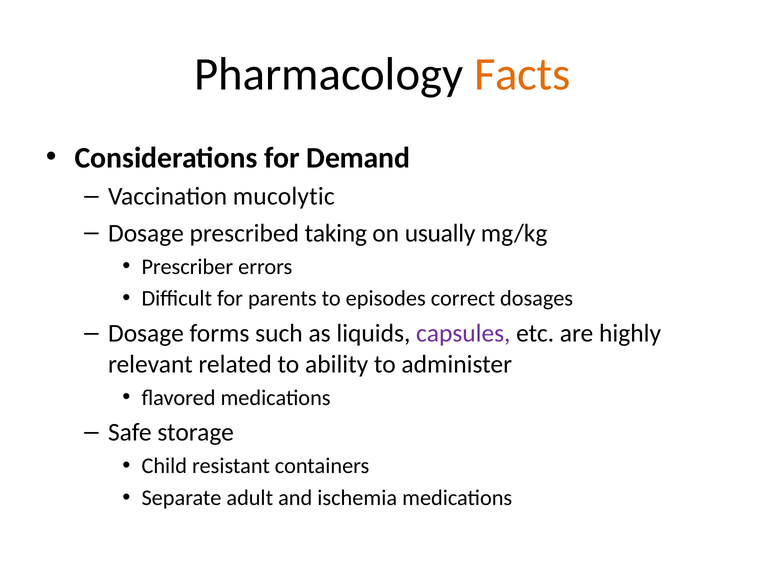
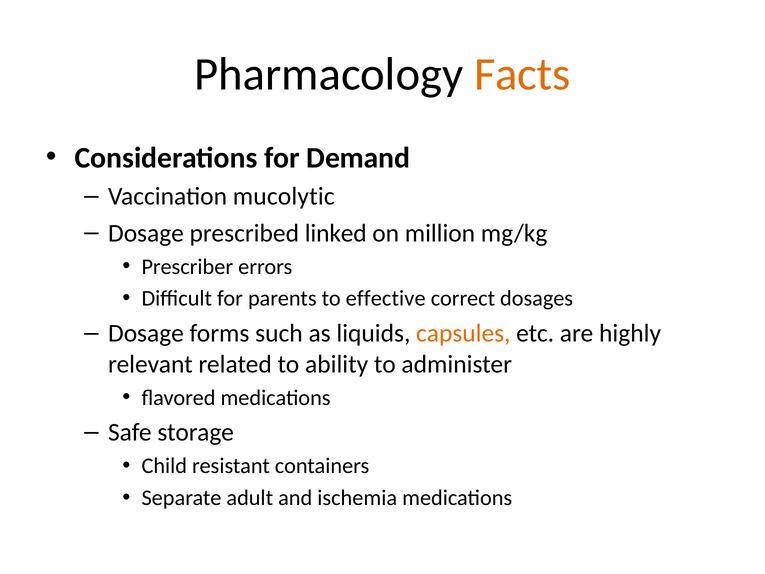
taking: taking -> linked
usually: usually -> million
episodes: episodes -> effective
capsules colour: purple -> orange
